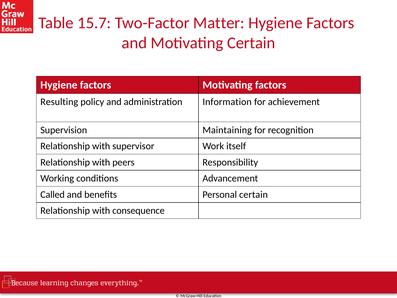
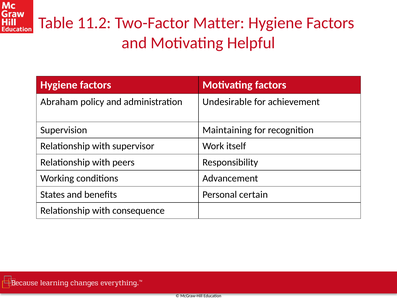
15.7: 15.7 -> 11.2
Motivating Certain: Certain -> Helpful
Resulting: Resulting -> Abraham
Information: Information -> Undesirable
Called: Called -> States
